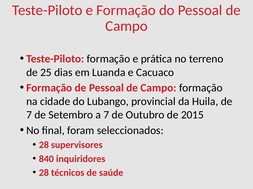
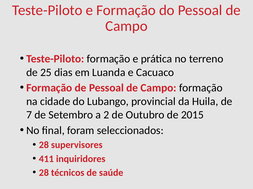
a 7: 7 -> 2
840: 840 -> 411
